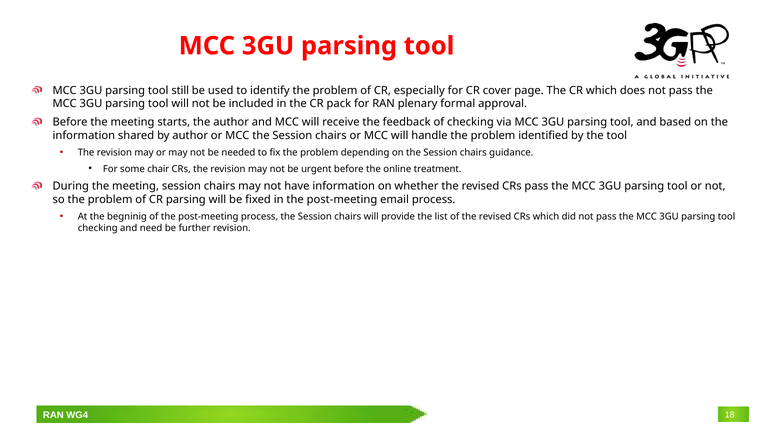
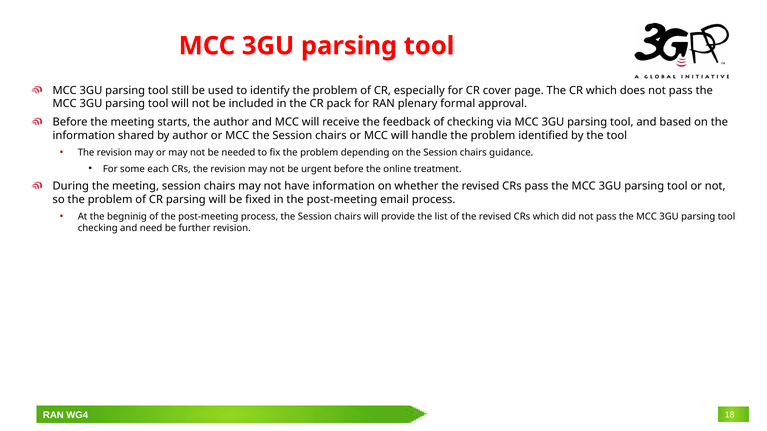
chair: chair -> each
